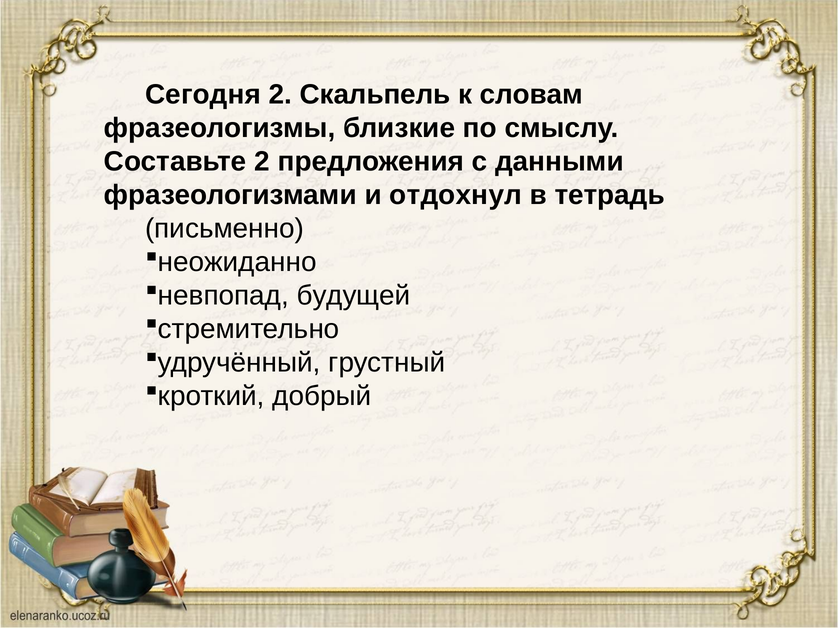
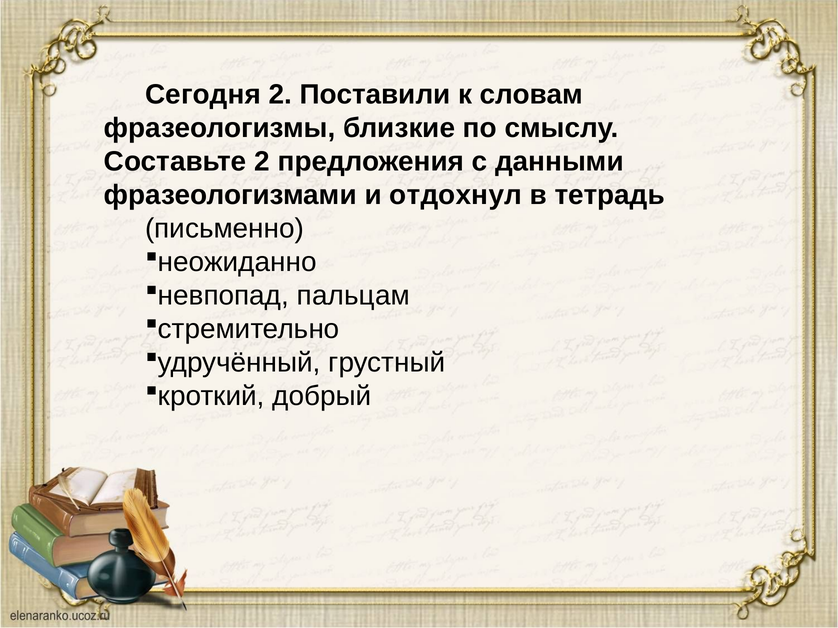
Скальпель: Скальпель -> Поставили
будущей: будущей -> пальцам
